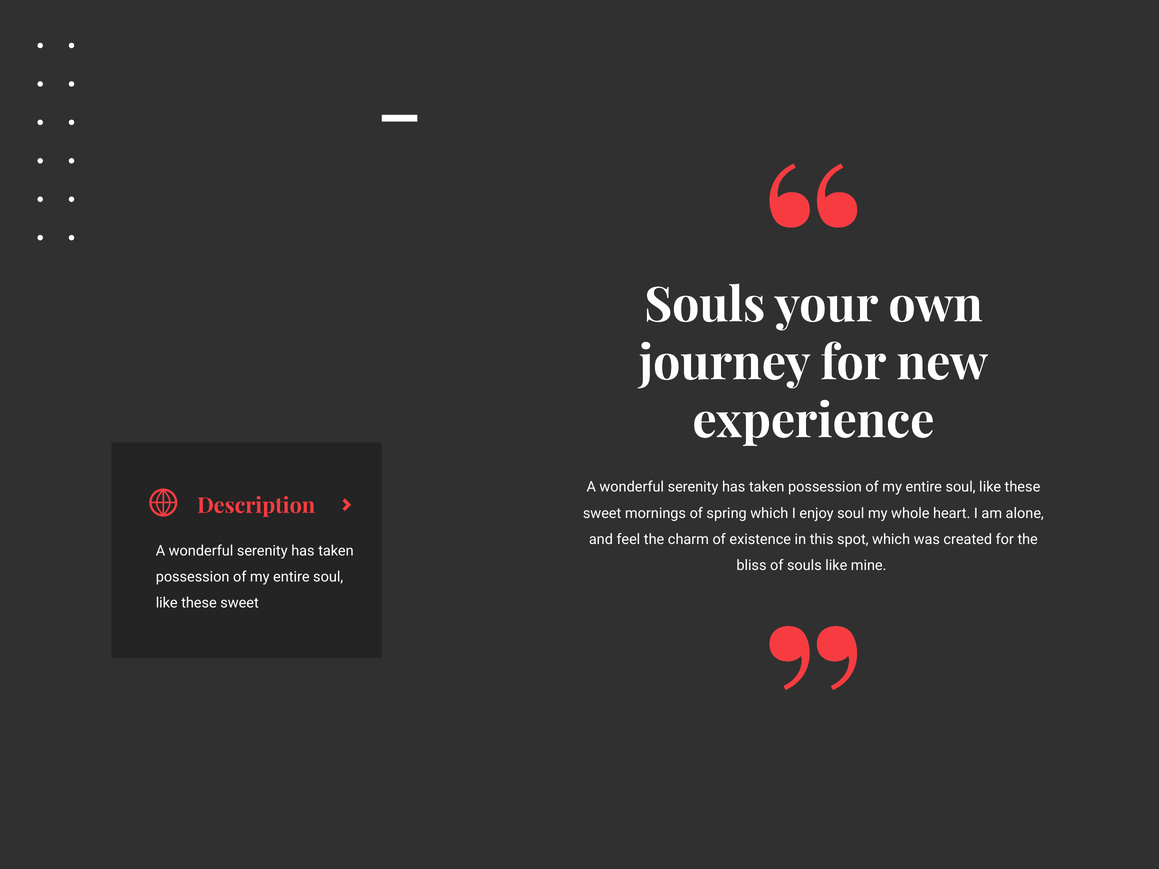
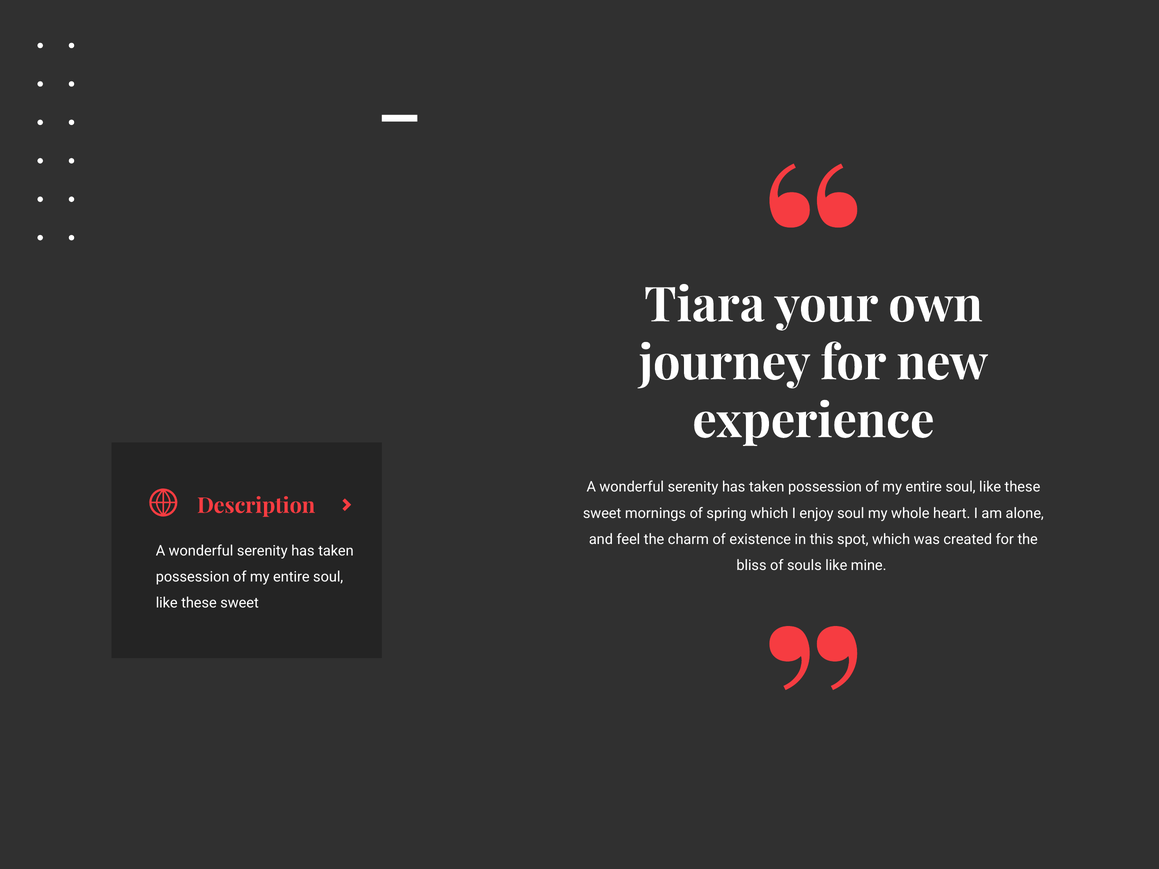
Souls at (705, 306): Souls -> Tiara
